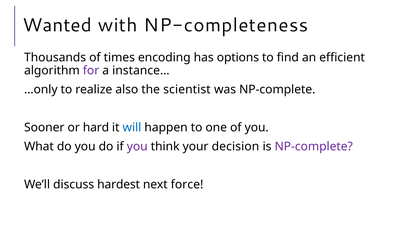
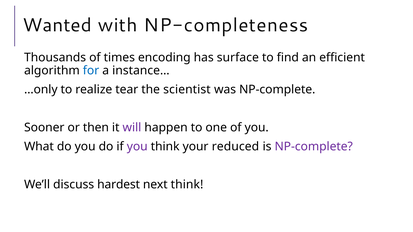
options: options -> surface
for colour: purple -> blue
also: also -> tear
hard: hard -> then
will colour: blue -> purple
decision: decision -> reduced
next force: force -> think
